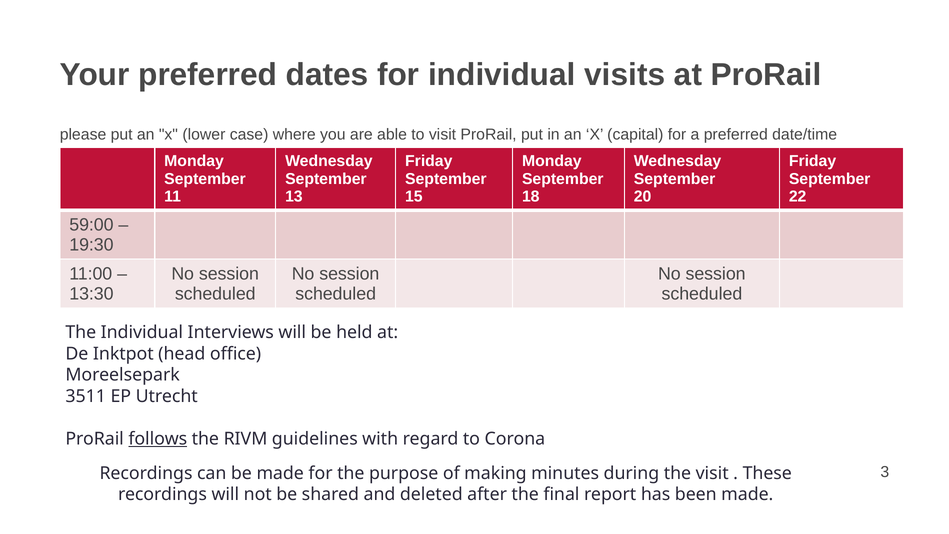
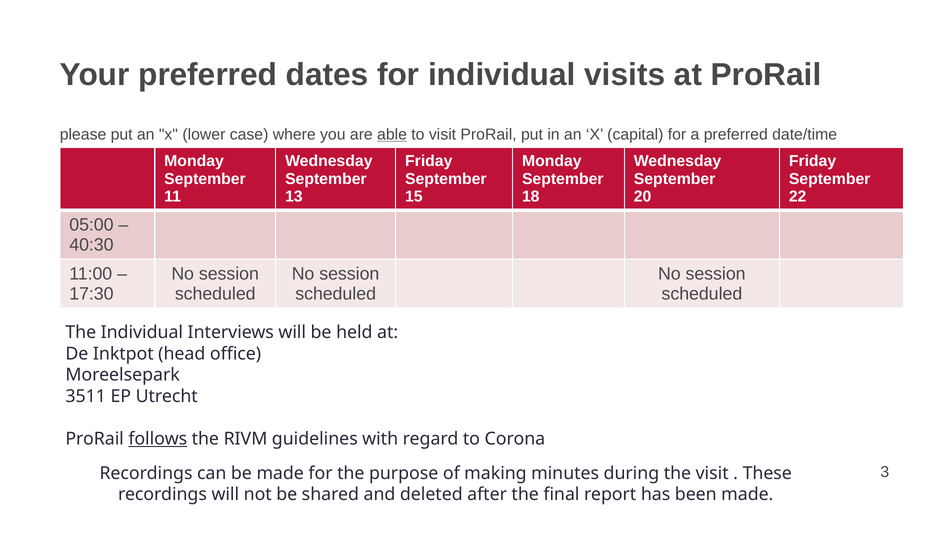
able underline: none -> present
59:00: 59:00 -> 05:00
19:30: 19:30 -> 40:30
13:30: 13:30 -> 17:30
